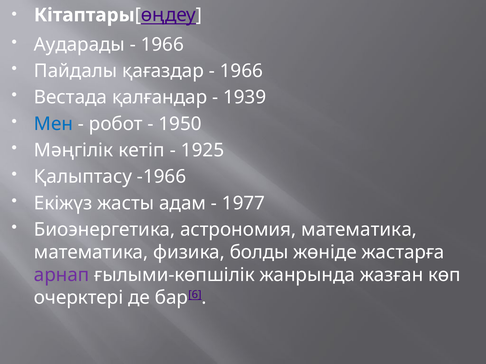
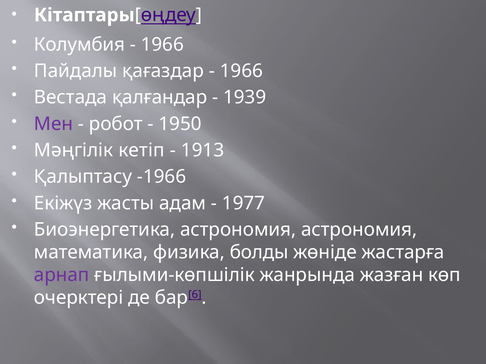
Аударады: Аударады -> Колумбия
Мен colour: blue -> purple
1925: 1925 -> 1913
астрономия математика: математика -> астрономия
